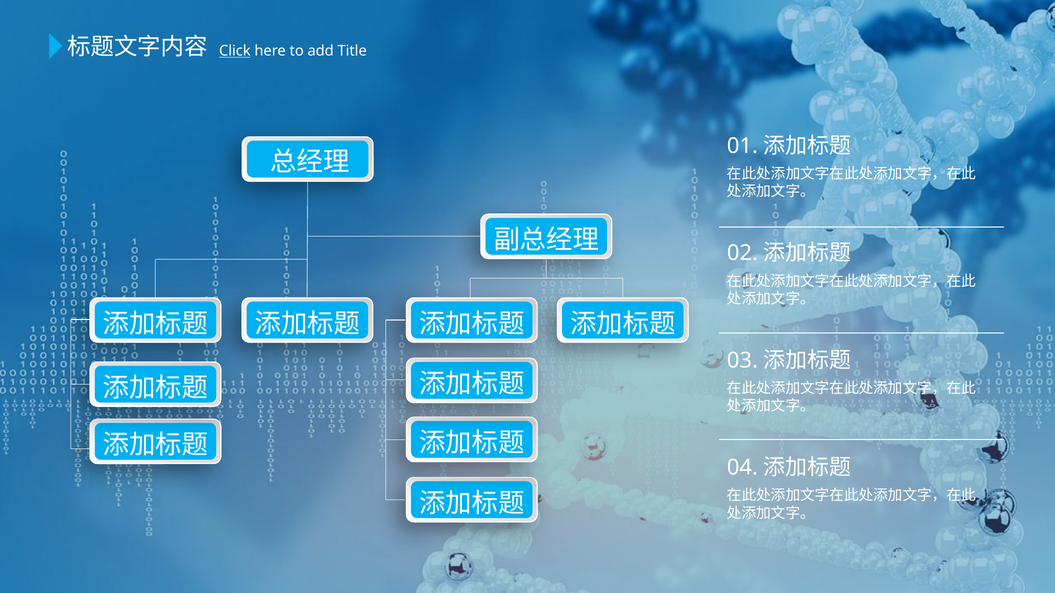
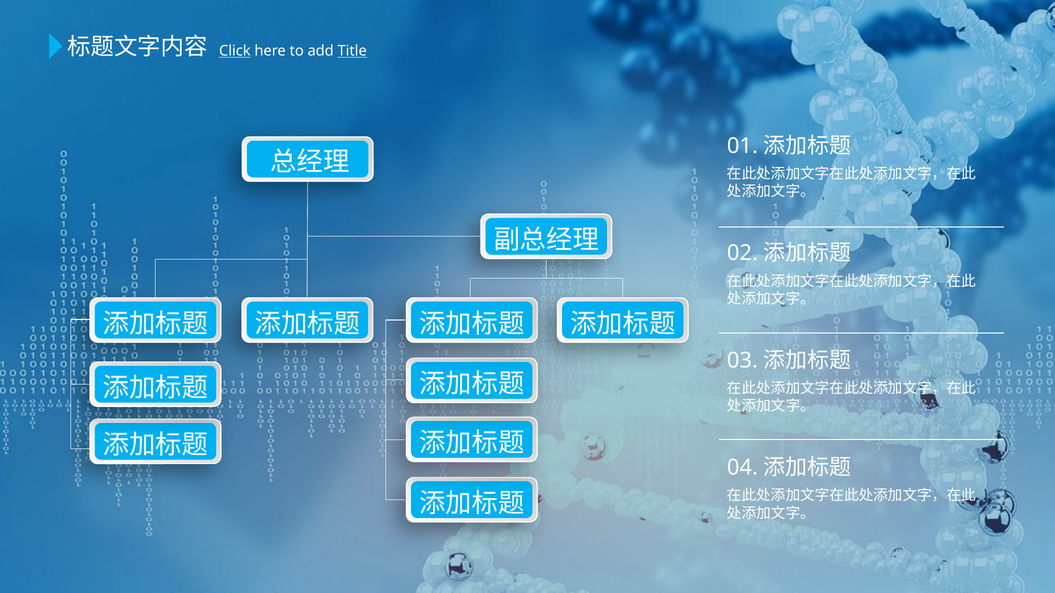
Title underline: none -> present
